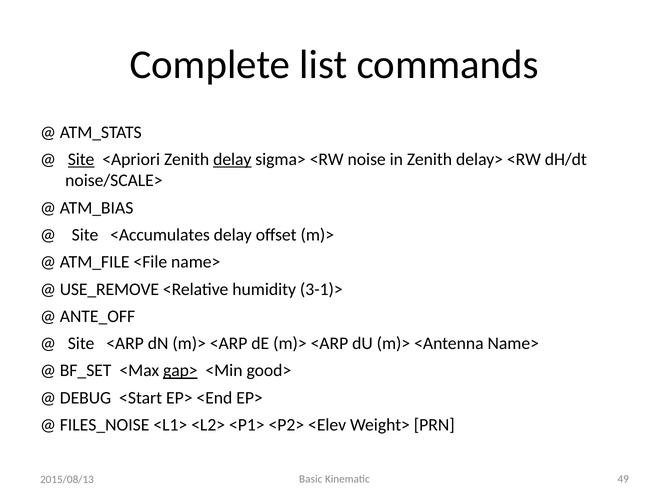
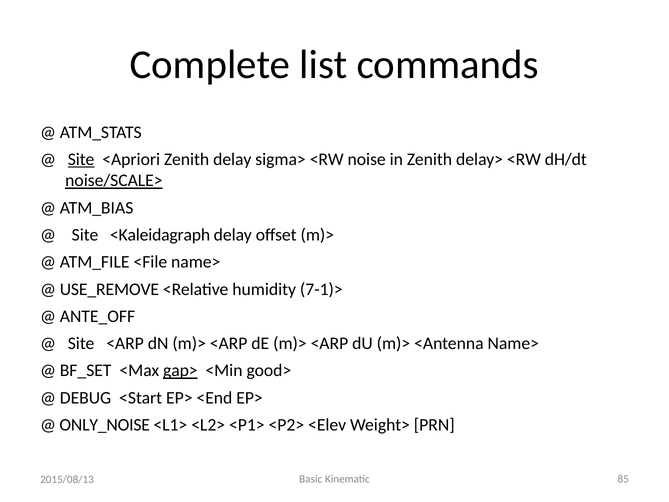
delay at (232, 159) underline: present -> none
noise/SCALE> underline: none -> present
<Accumulates: <Accumulates -> <Kaleidagraph
3-1)>: 3-1)> -> 7-1)>
FILES_NOISE: FILES_NOISE -> ONLY_NOISE
49: 49 -> 85
